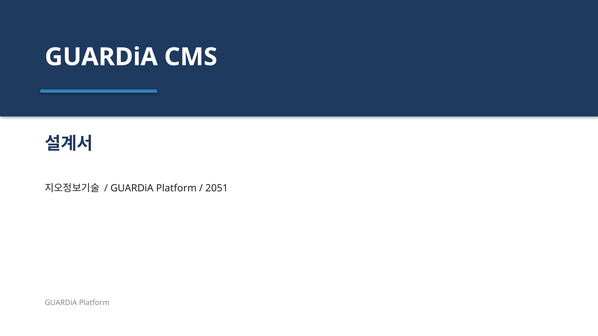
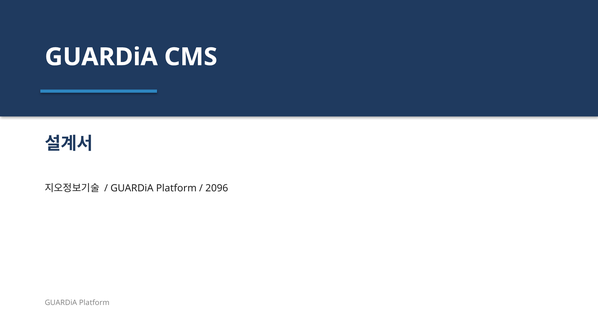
2051: 2051 -> 2096
